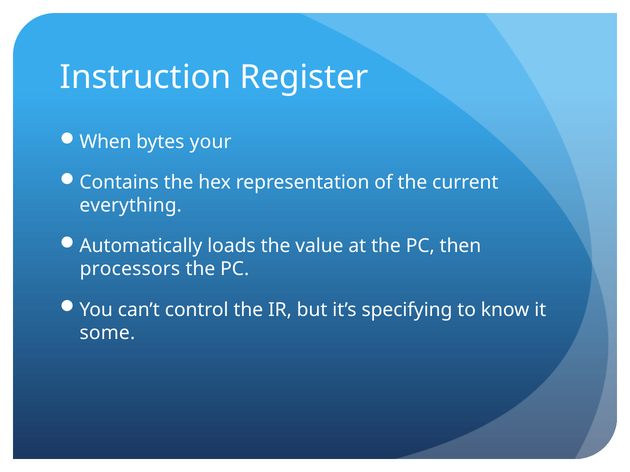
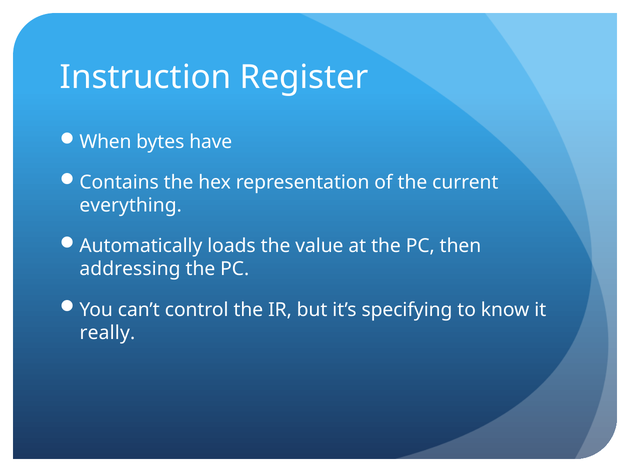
your: your -> have
processors: processors -> addressing
some: some -> really
